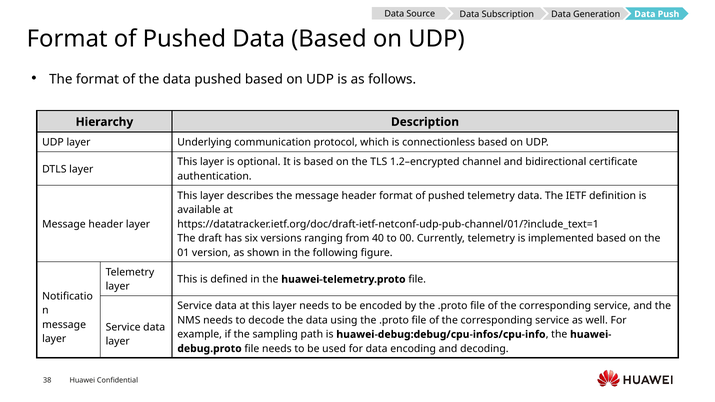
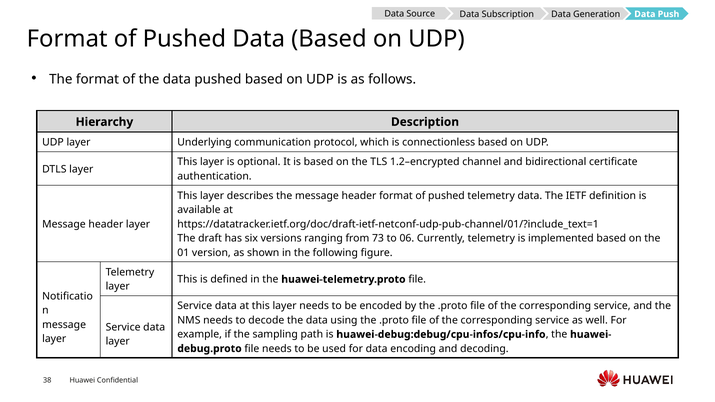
40: 40 -> 73
00: 00 -> 06
